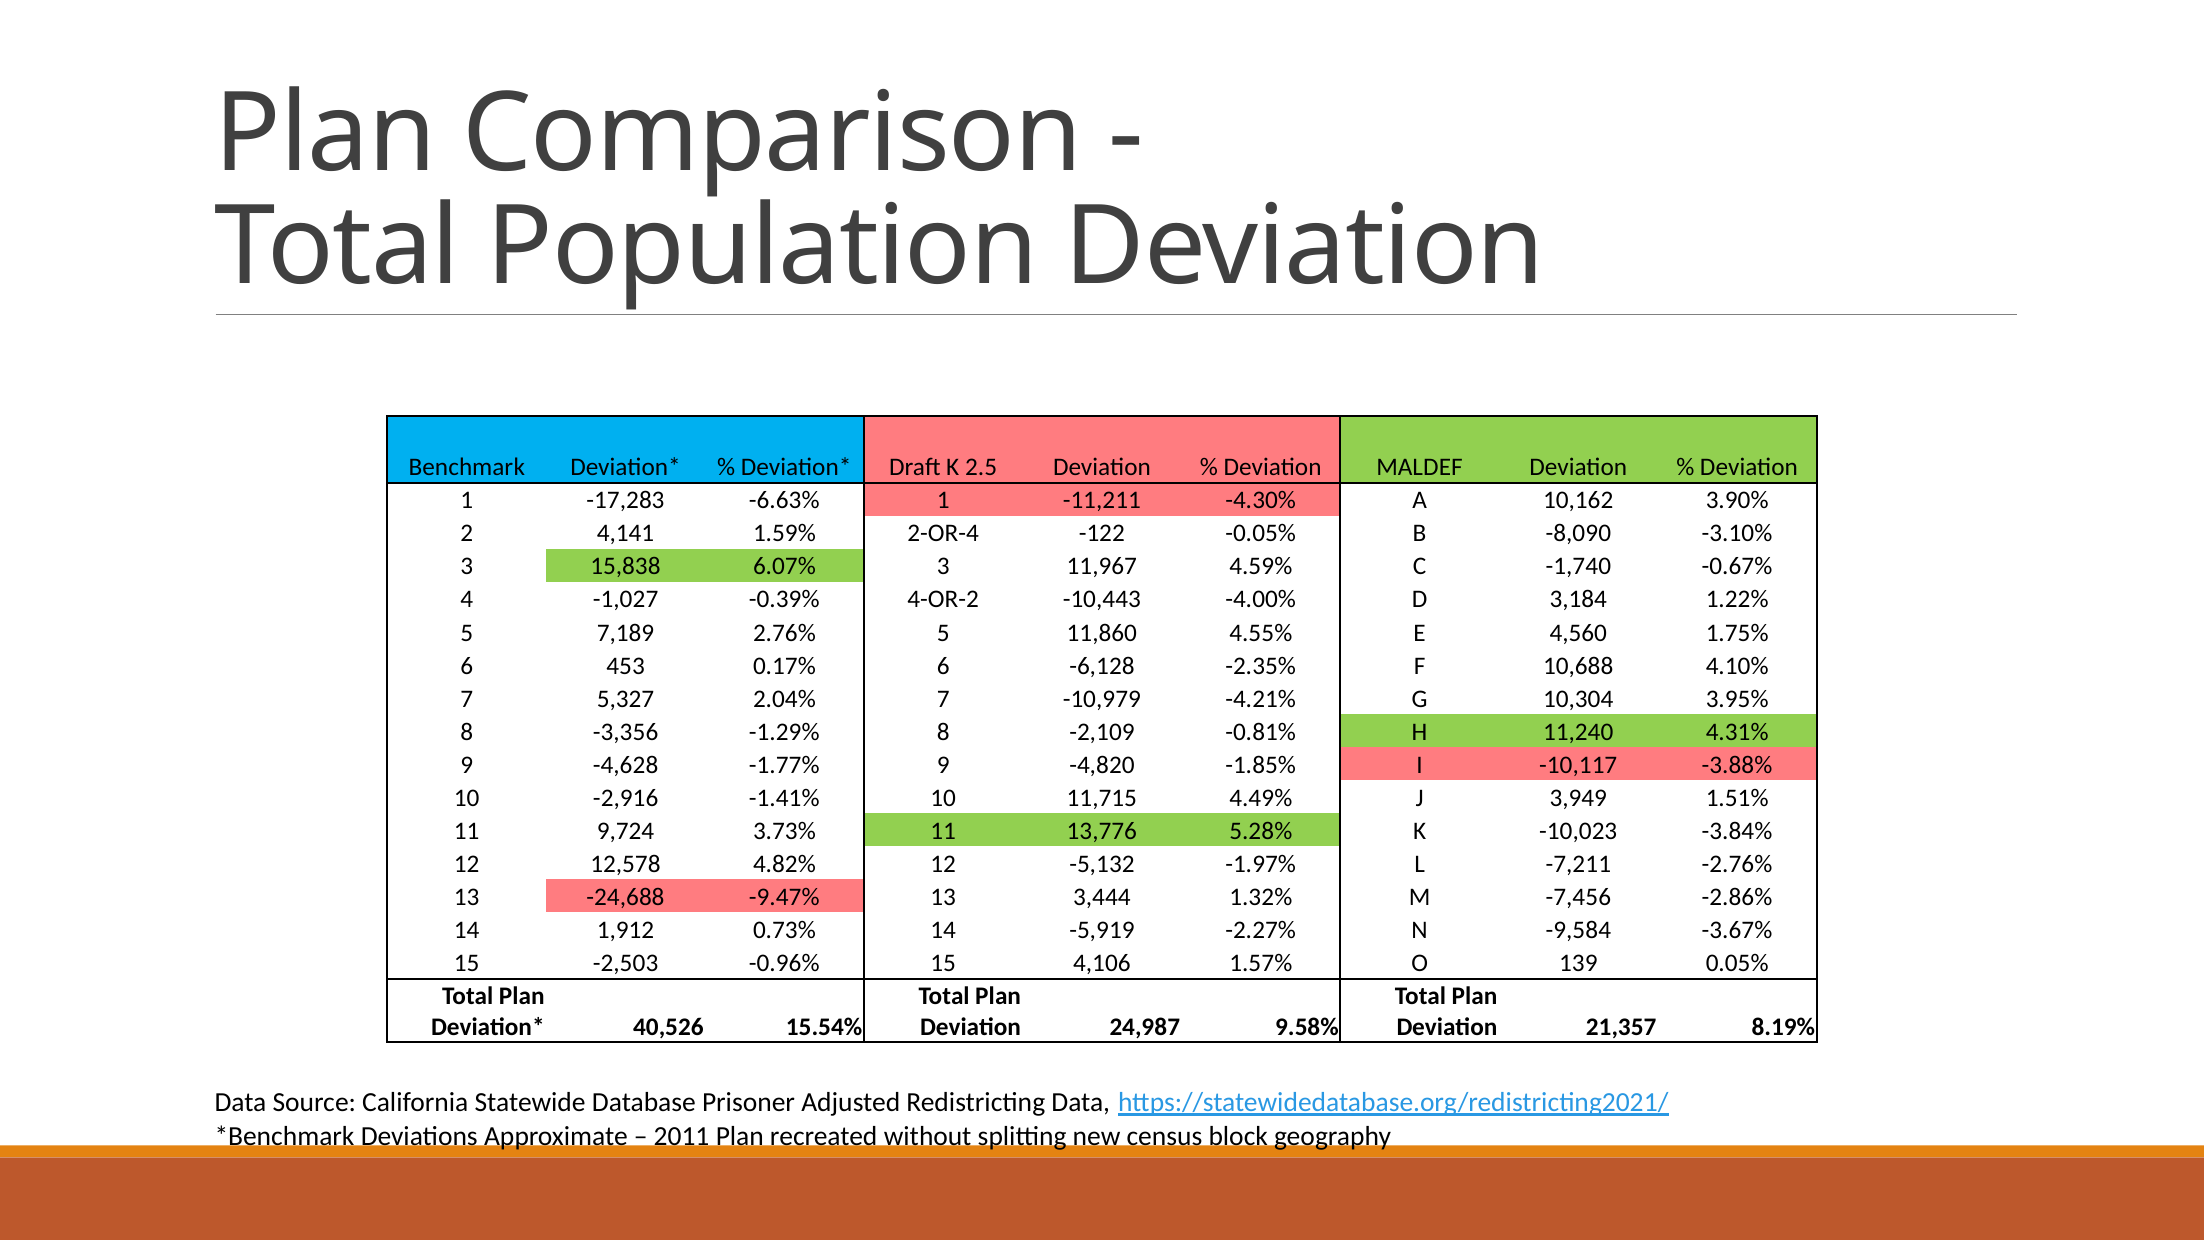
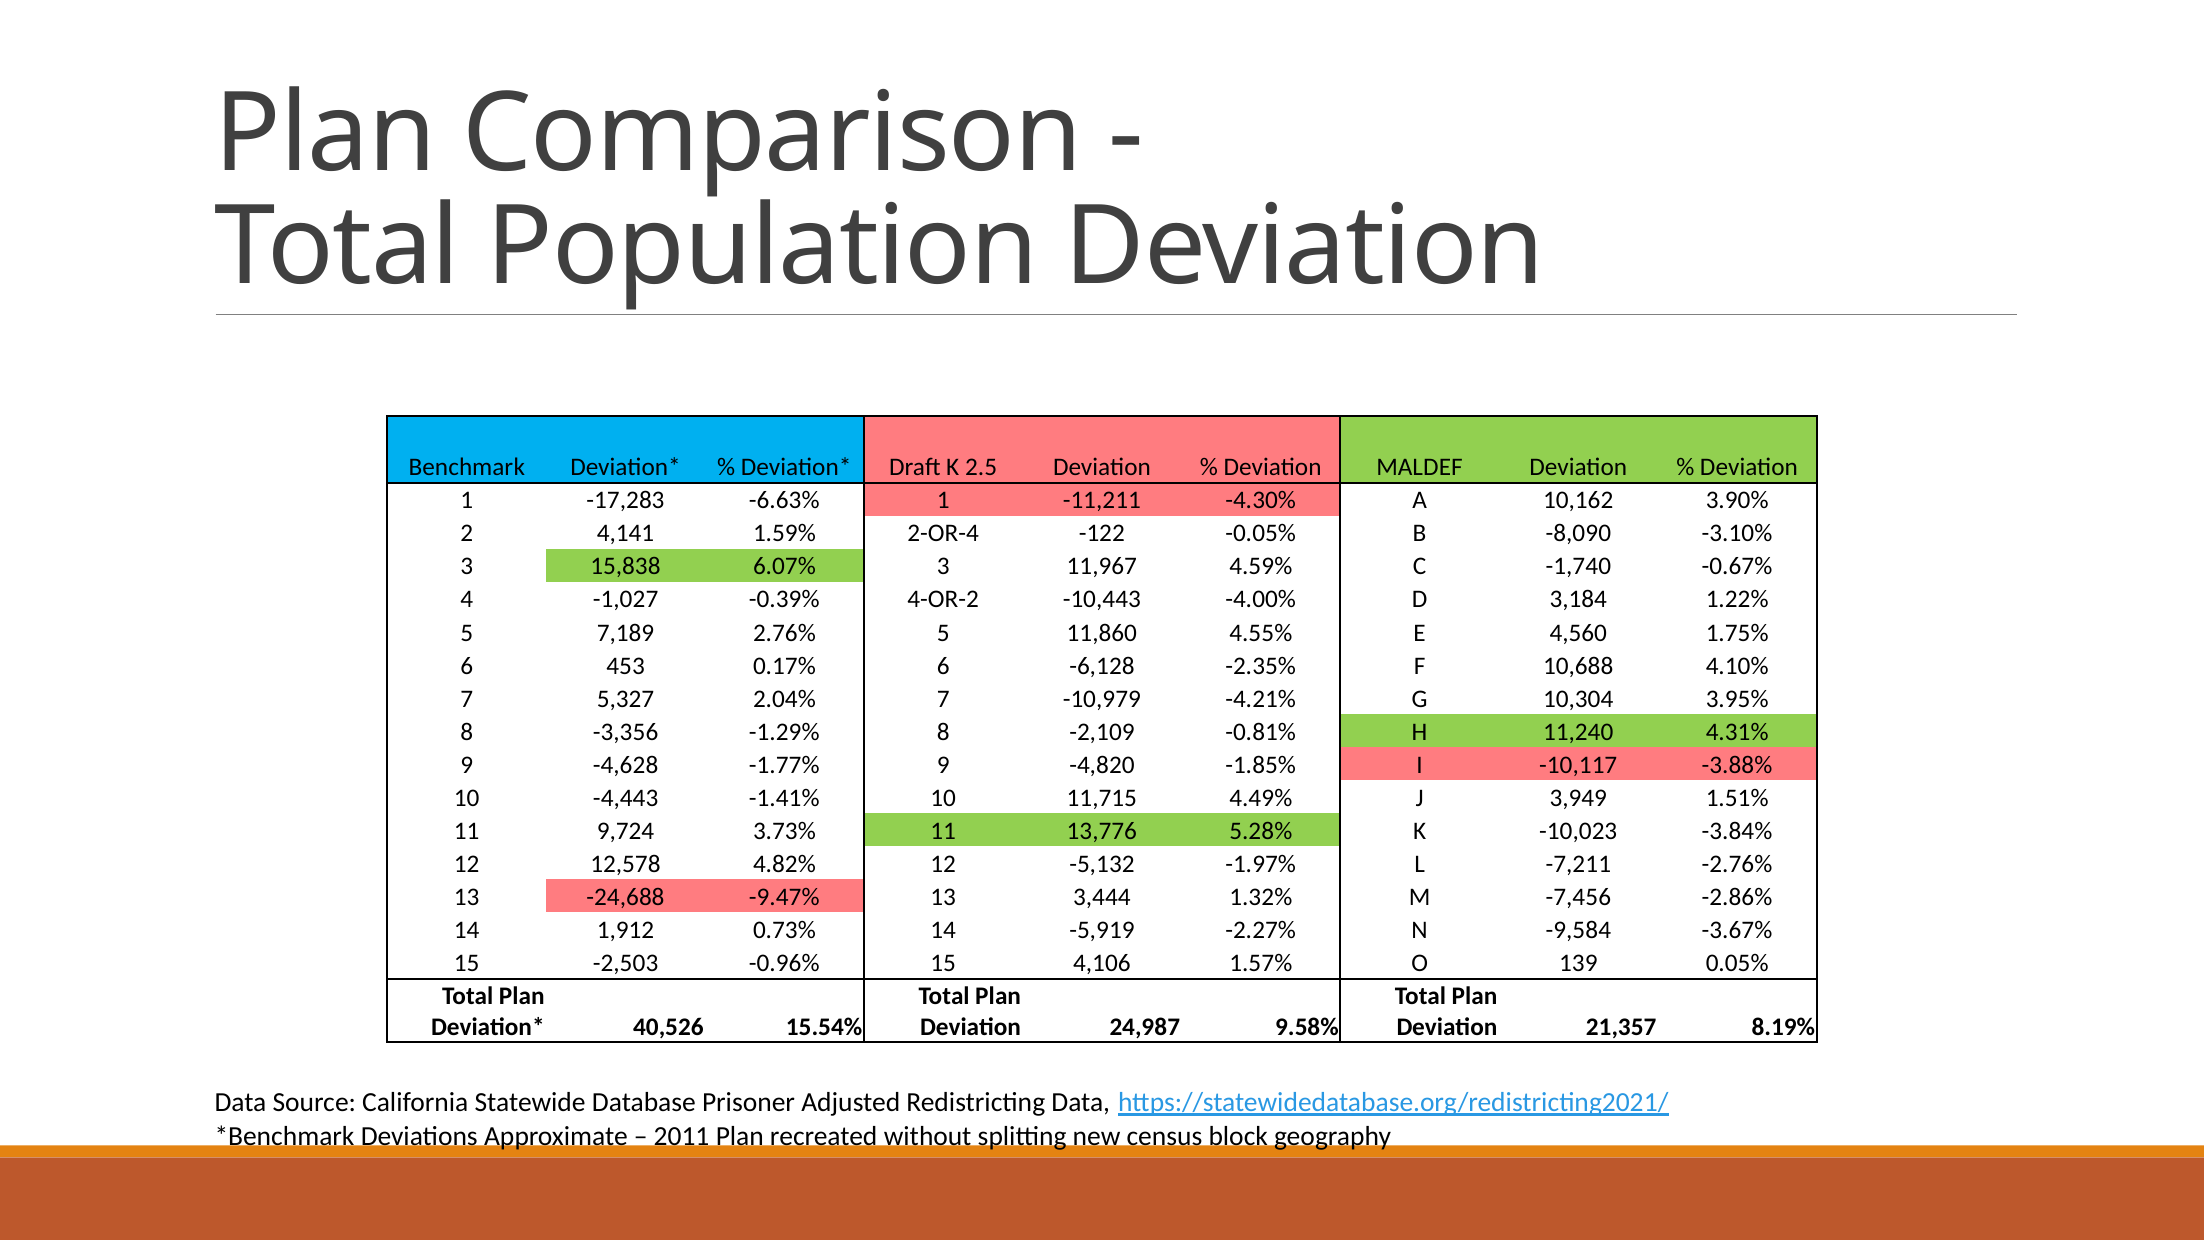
-2,916: -2,916 -> -4,443
